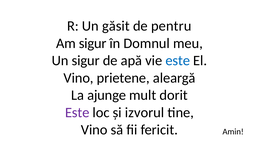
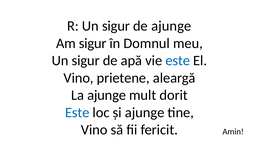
R Un găsit: găsit -> sigur
de pentru: pentru -> ajunge
Este at (77, 112) colour: purple -> blue
și izvorul: izvorul -> ajunge
